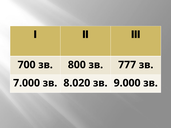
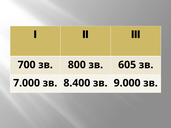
777: 777 -> 605
8.020: 8.020 -> 8.400
